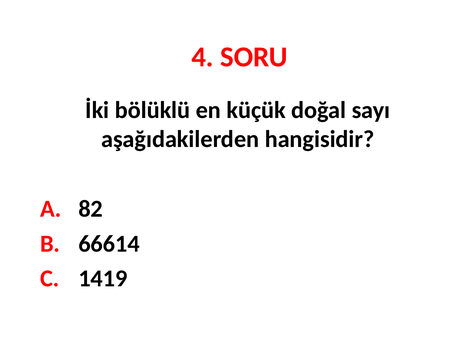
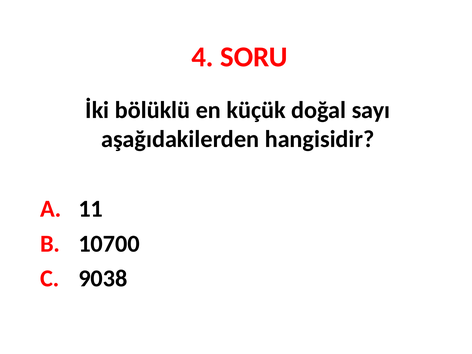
82: 82 -> 11
66614: 66614 -> 10700
1419: 1419 -> 9038
